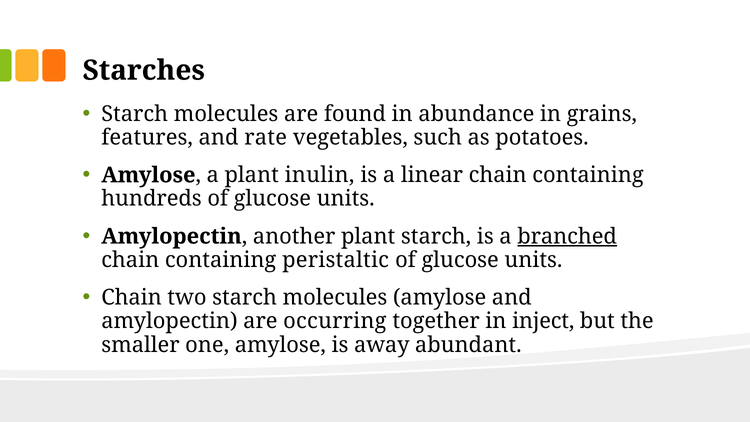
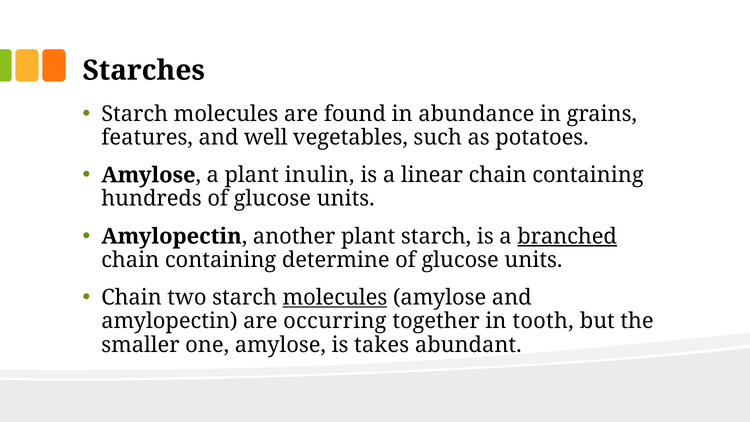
rate: rate -> well
peristaltic: peristaltic -> determine
molecules at (335, 298) underline: none -> present
inject: inject -> tooth
away: away -> takes
